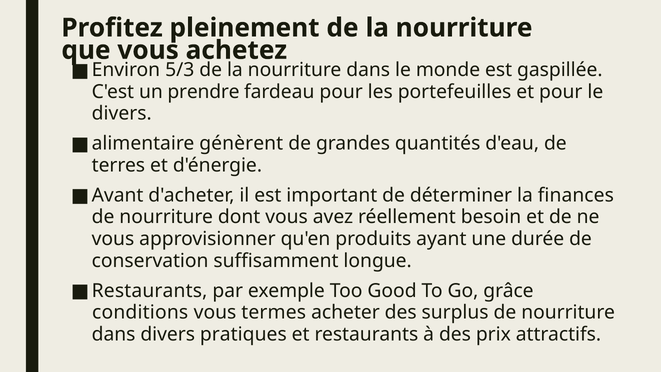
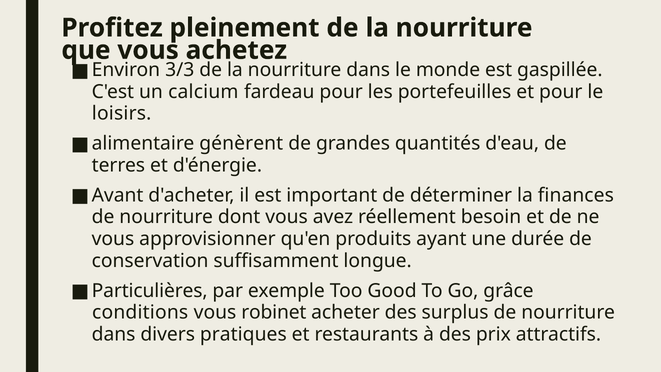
5/3: 5/3 -> 3/3
prendre: prendre -> calcium
divers at (122, 113): divers -> loisirs
Restaurants at (150, 291): Restaurants -> Particulières
termes: termes -> robinet
